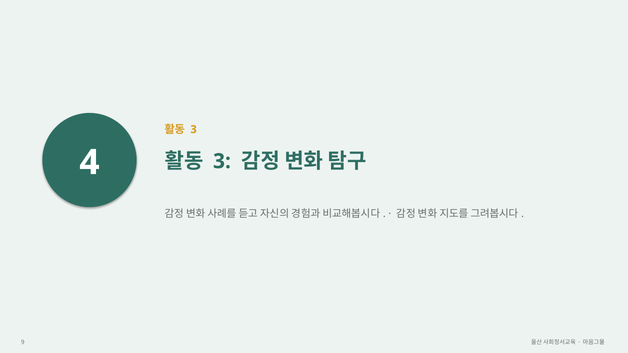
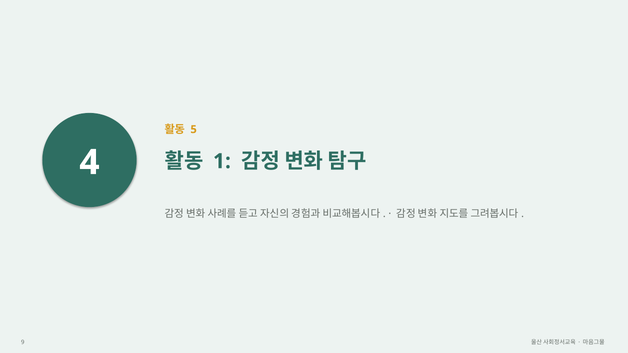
3 at (194, 130): 3 -> 5
3 at (222, 161): 3 -> 1
